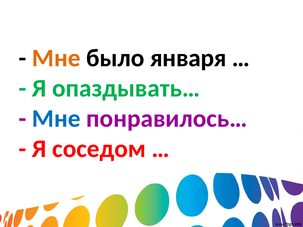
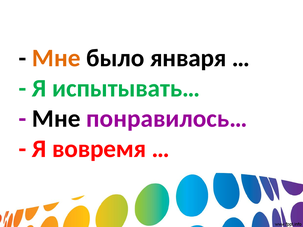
опаздывать…: опаздывать… -> испытывать…
Мне at (56, 119) colour: blue -> black
соседом: соседом -> вовремя
